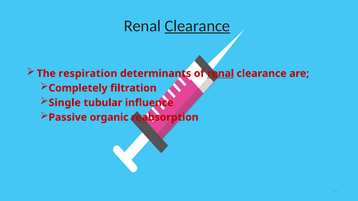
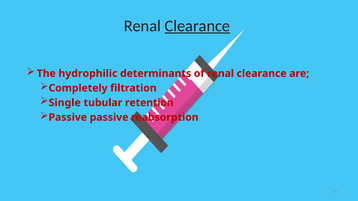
respiration: respiration -> hydrophilic
renal at (221, 74) underline: present -> none
influence: influence -> retention
Passive organic: organic -> passive
